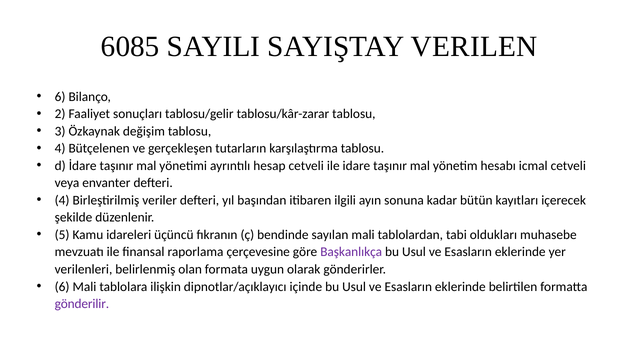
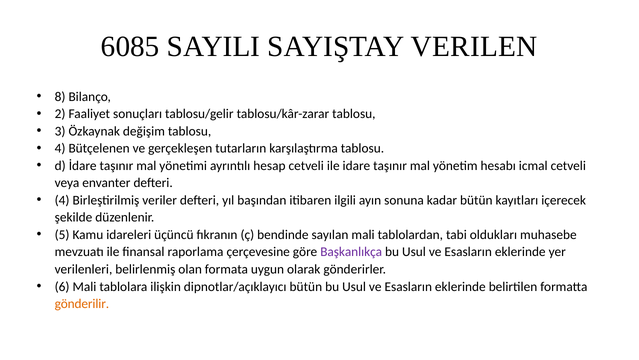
6 at (60, 96): 6 -> 8
dipnotlar/açıklayıcı içinde: içinde -> bütün
gönderilir colour: purple -> orange
